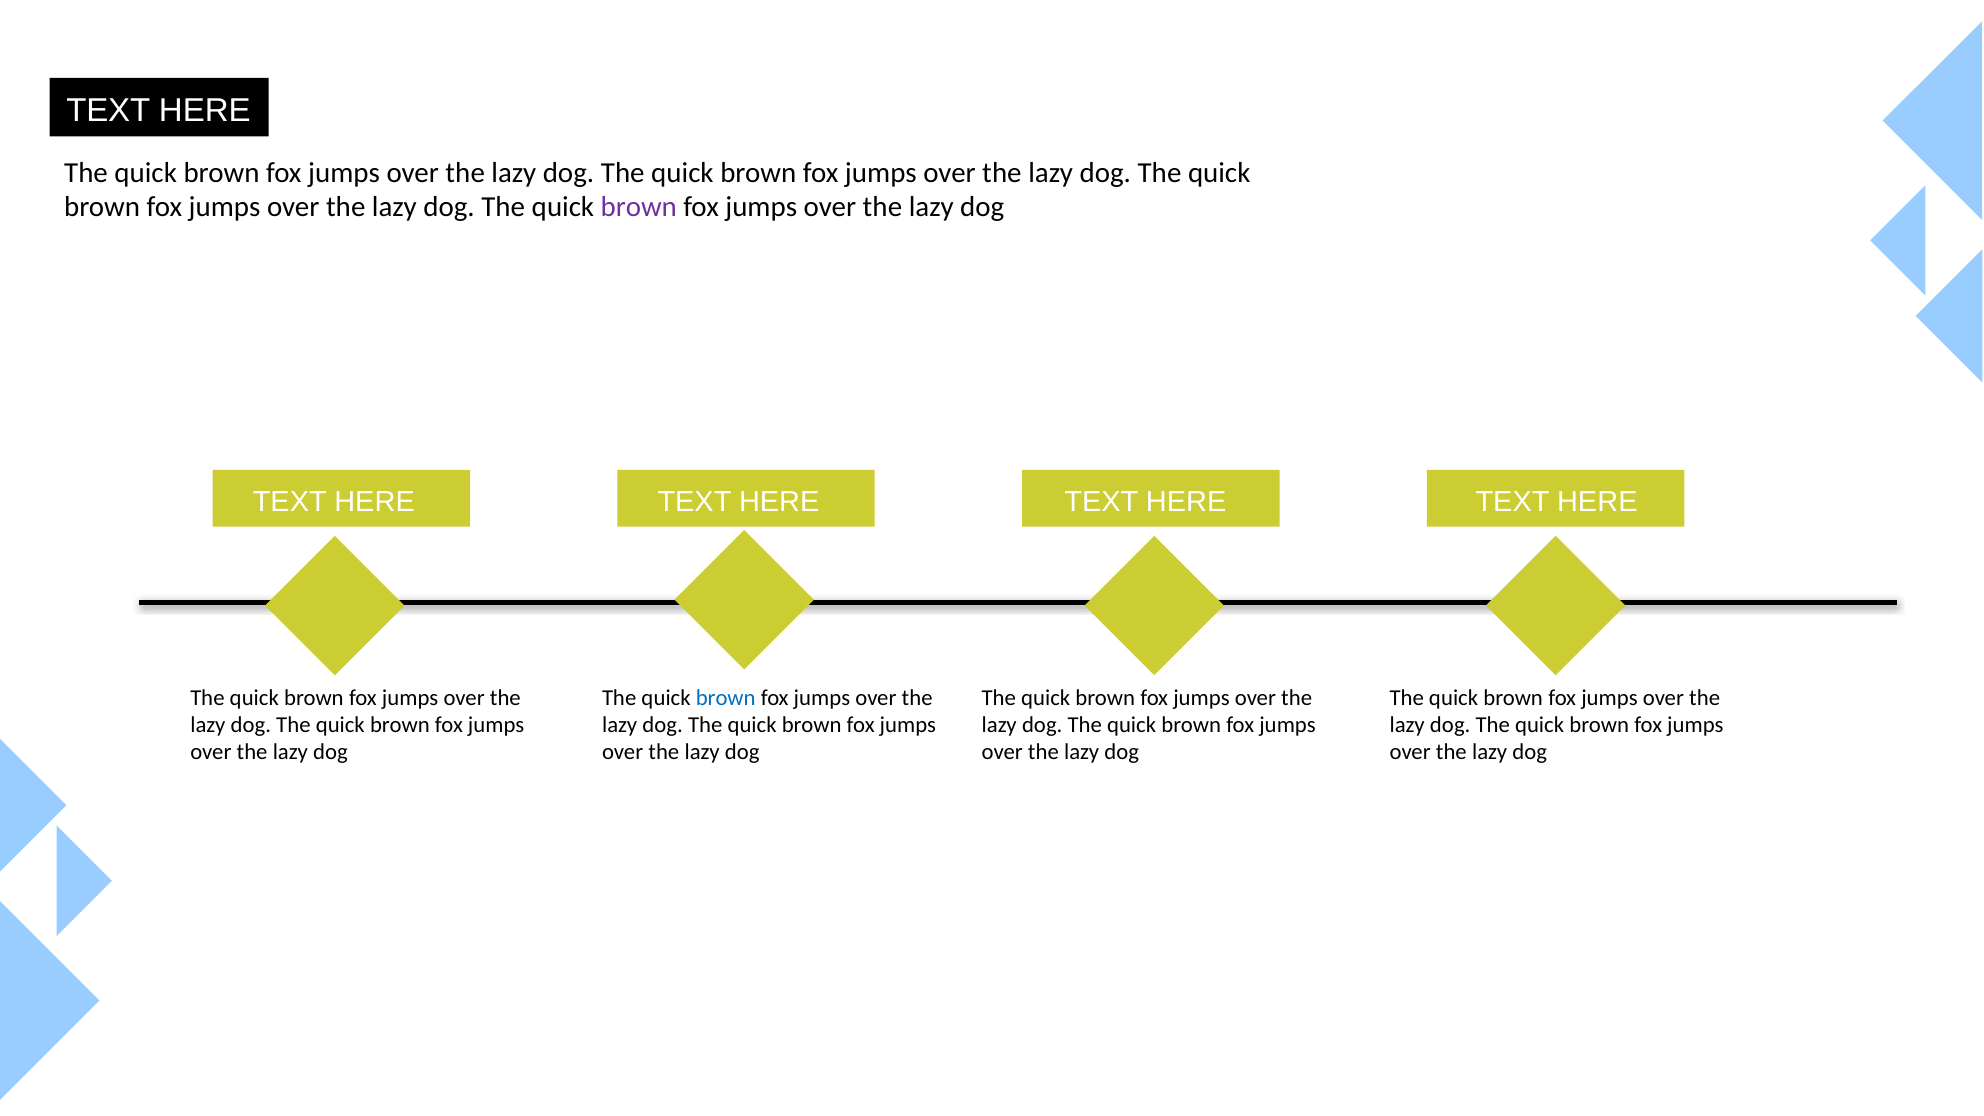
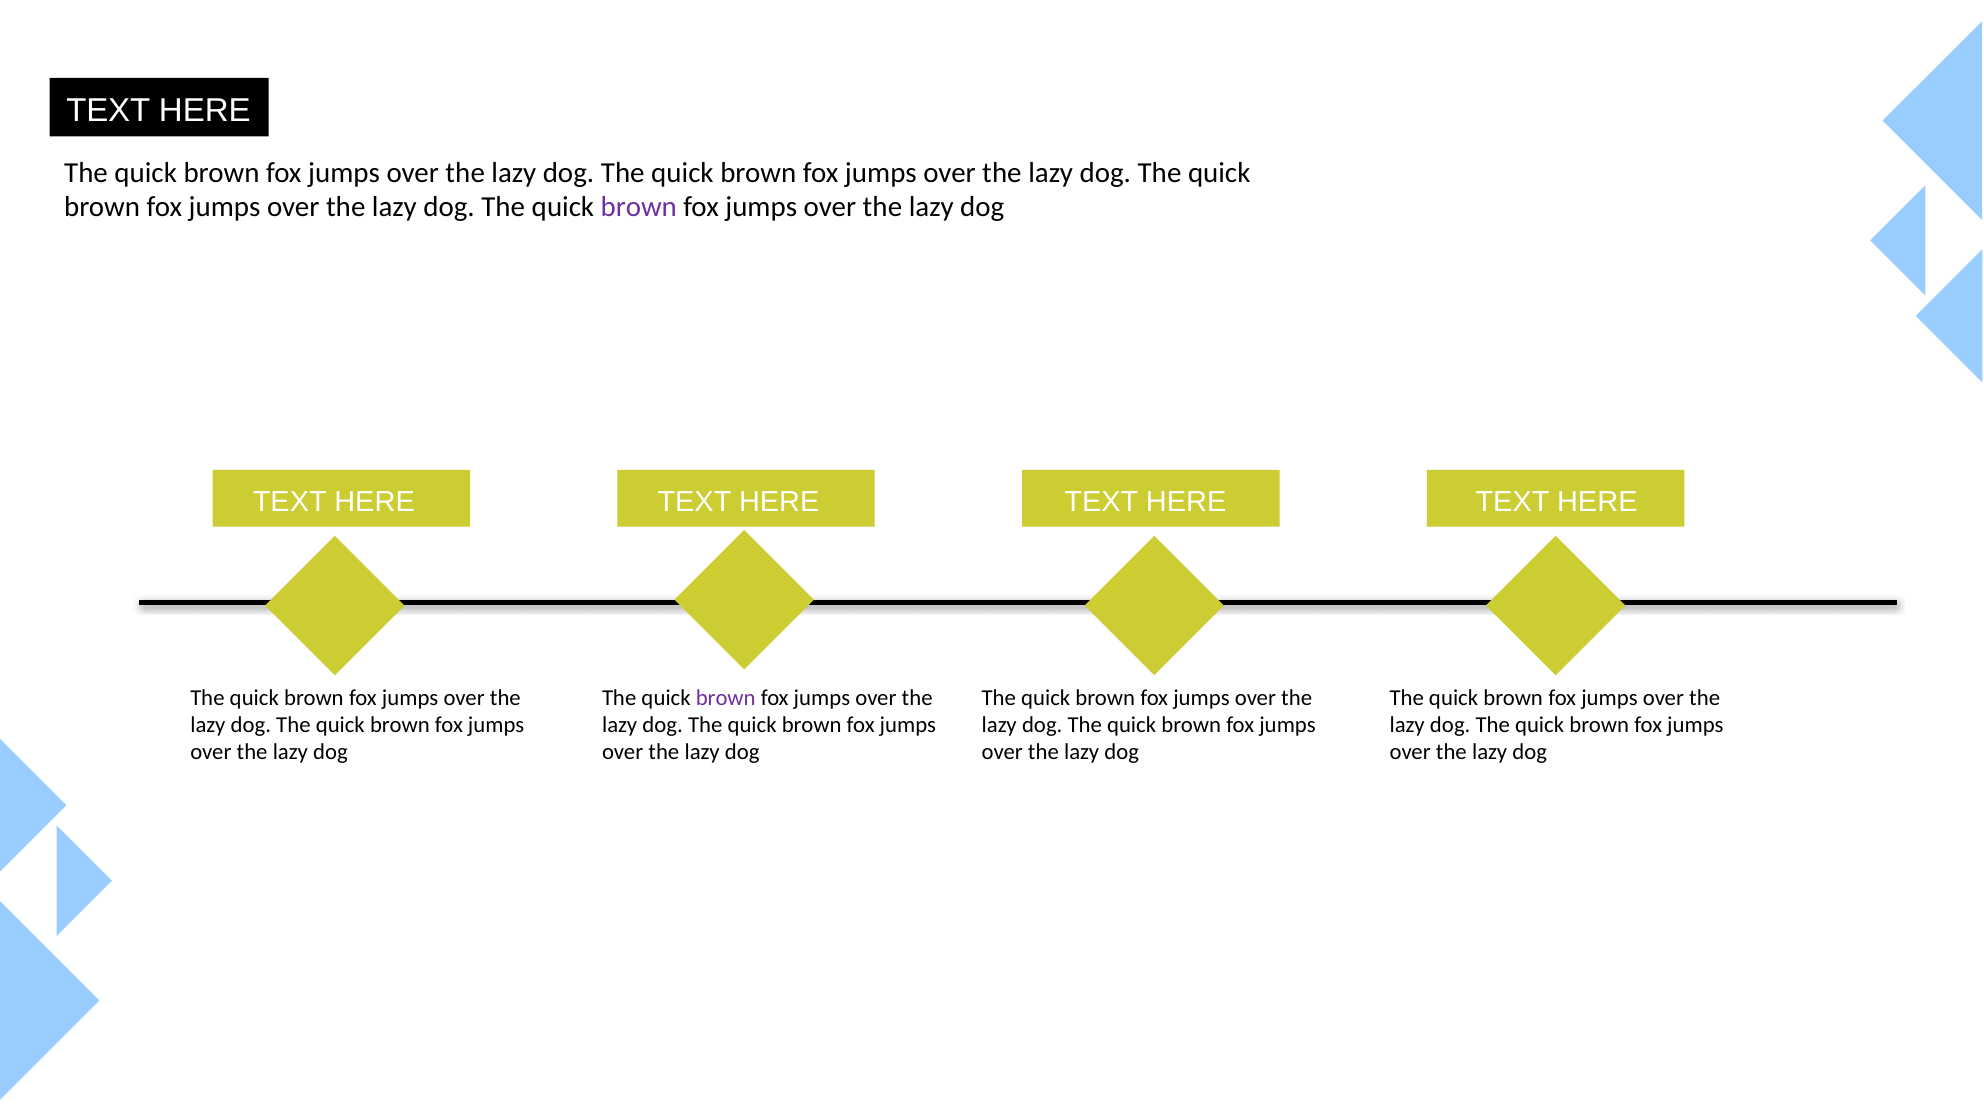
brown at (726, 698) colour: blue -> purple
